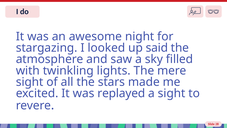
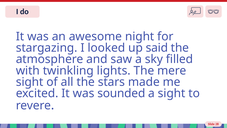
replayed: replayed -> sounded
